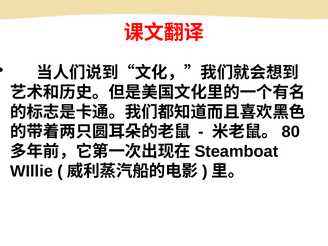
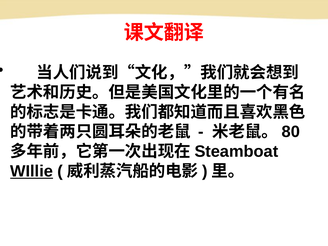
WIllie underline: none -> present
